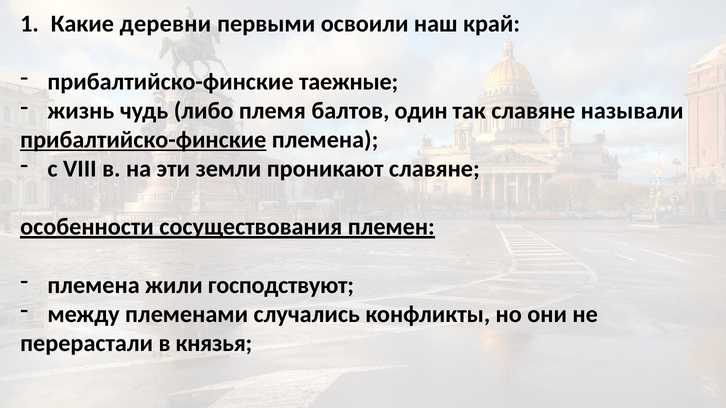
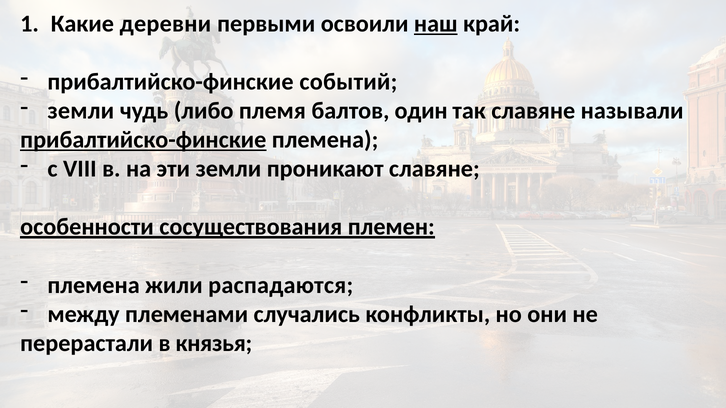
наш underline: none -> present
таежные: таежные -> событий
жизнь at (81, 111): жизнь -> земли
господствуют: господствуют -> распадаются
